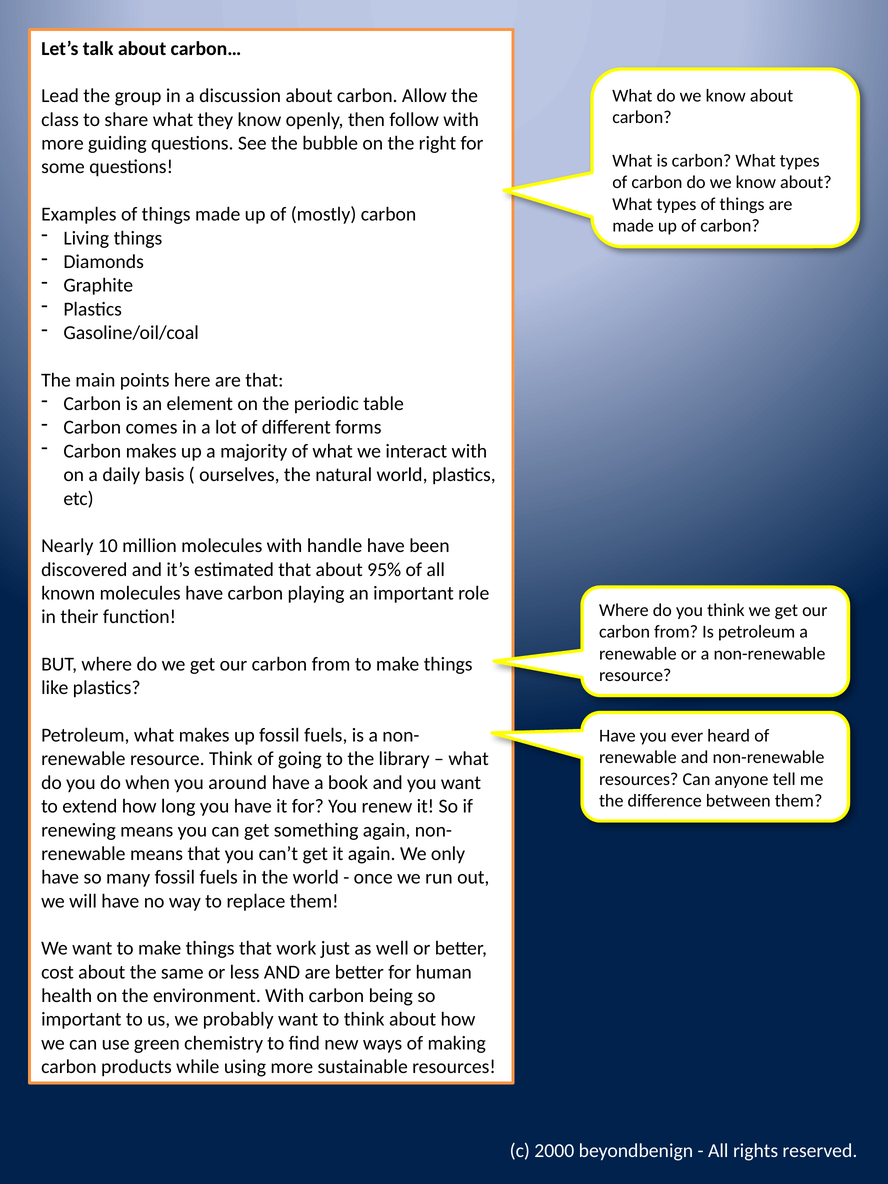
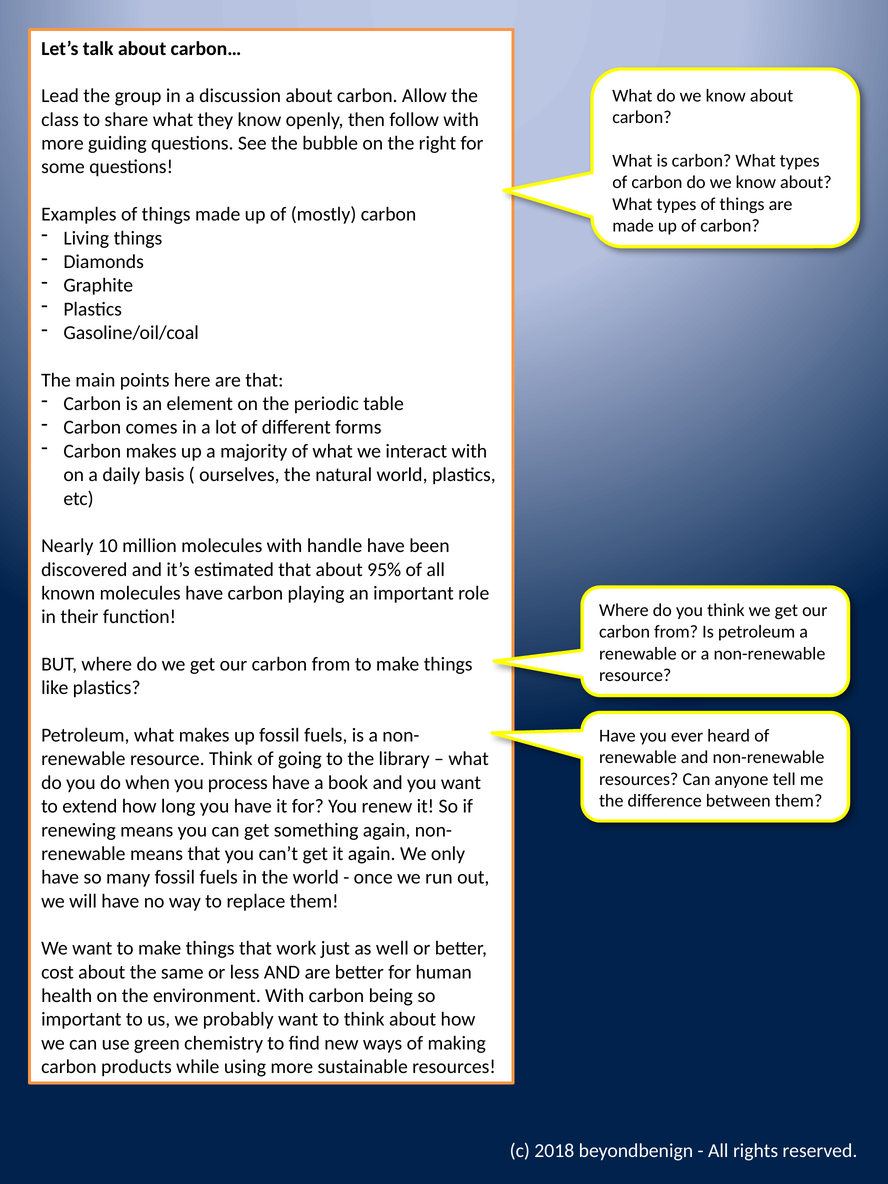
around: around -> process
2000: 2000 -> 2018
